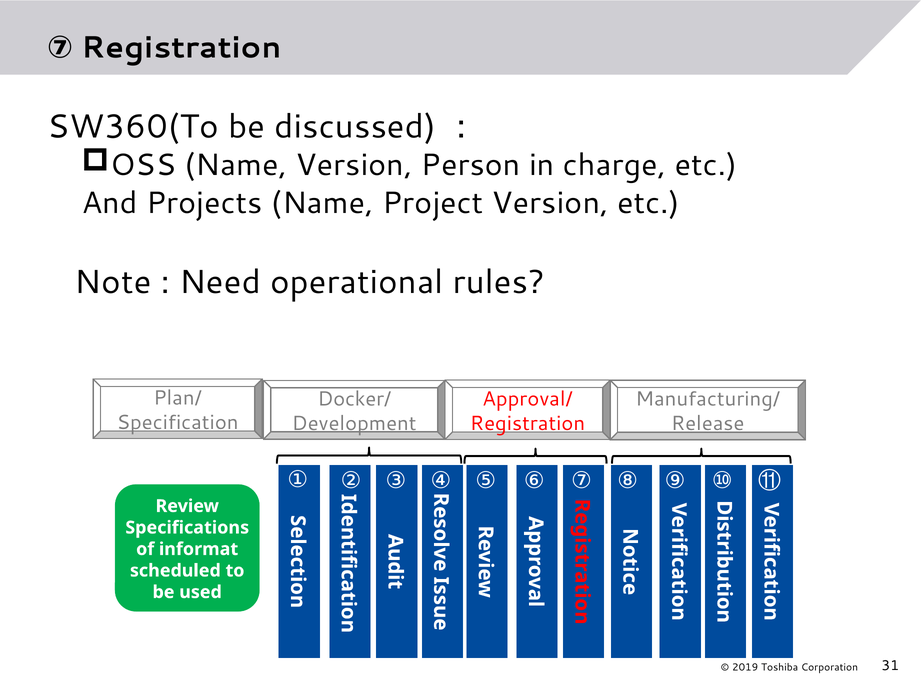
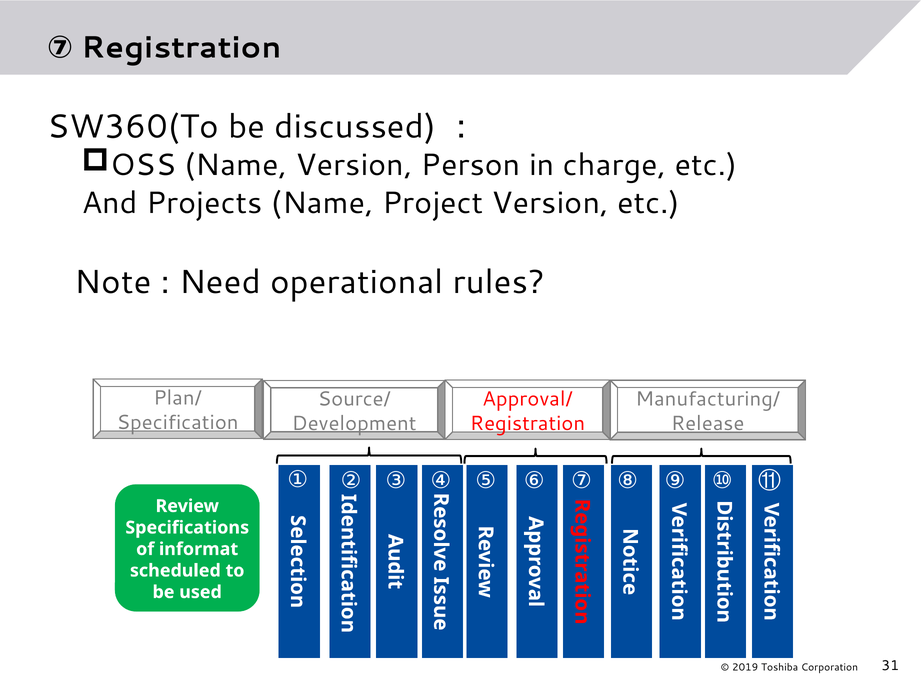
Docker/: Docker/ -> Source/
